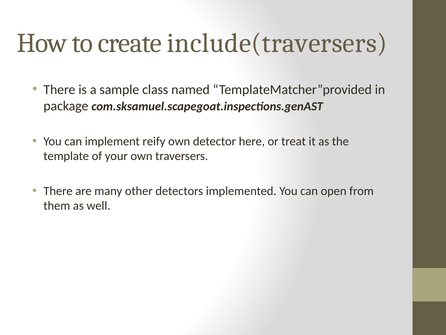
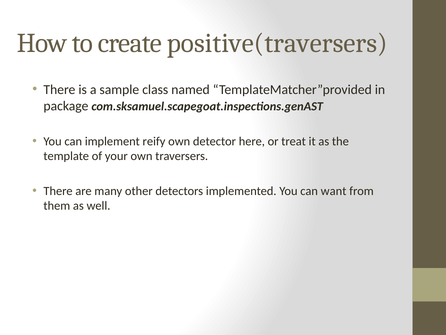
include(traversers: include(traversers -> positive(traversers
open: open -> want
